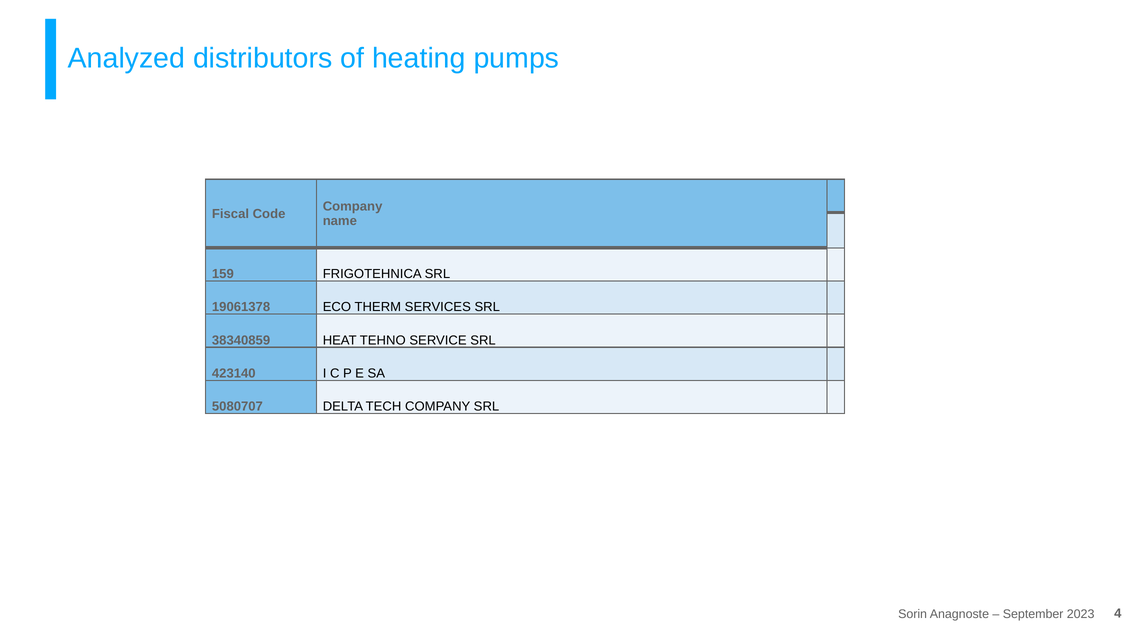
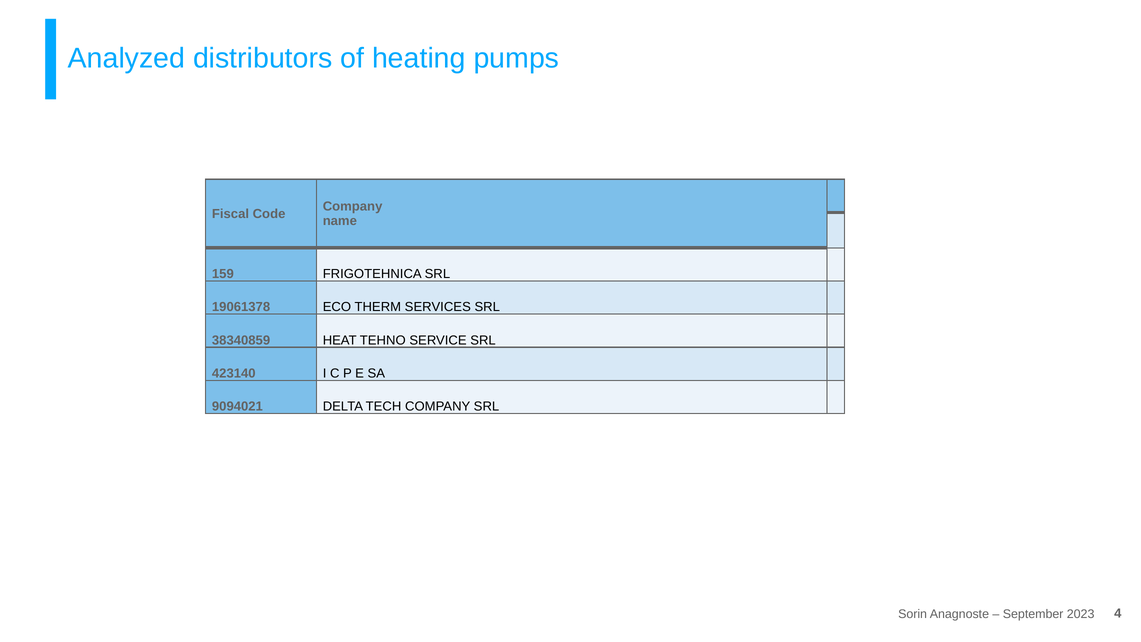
5080707: 5080707 -> 9094021
